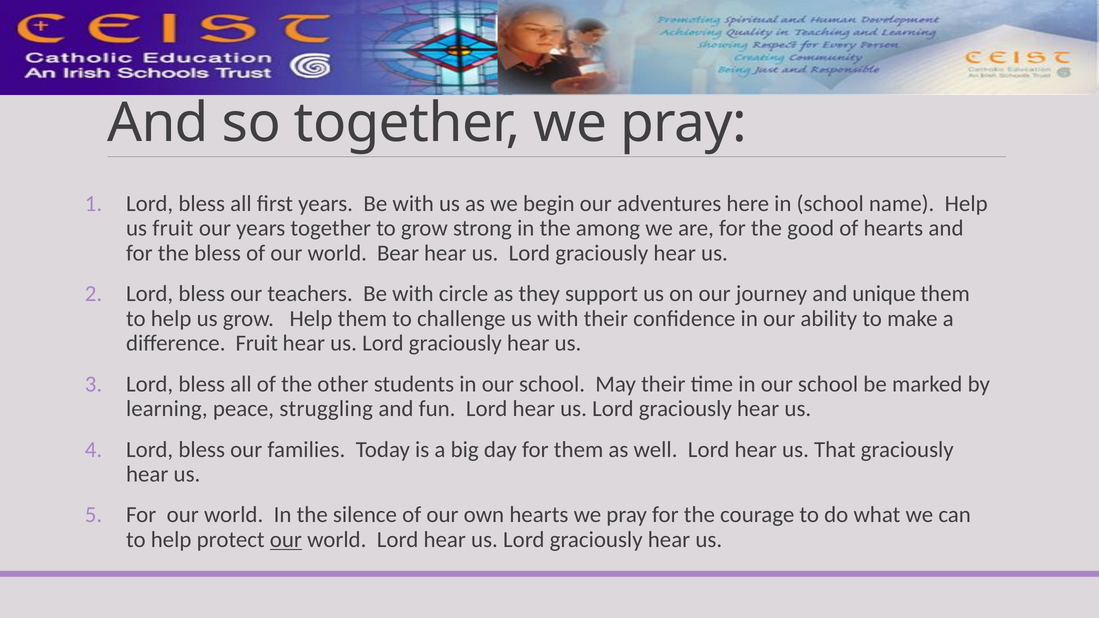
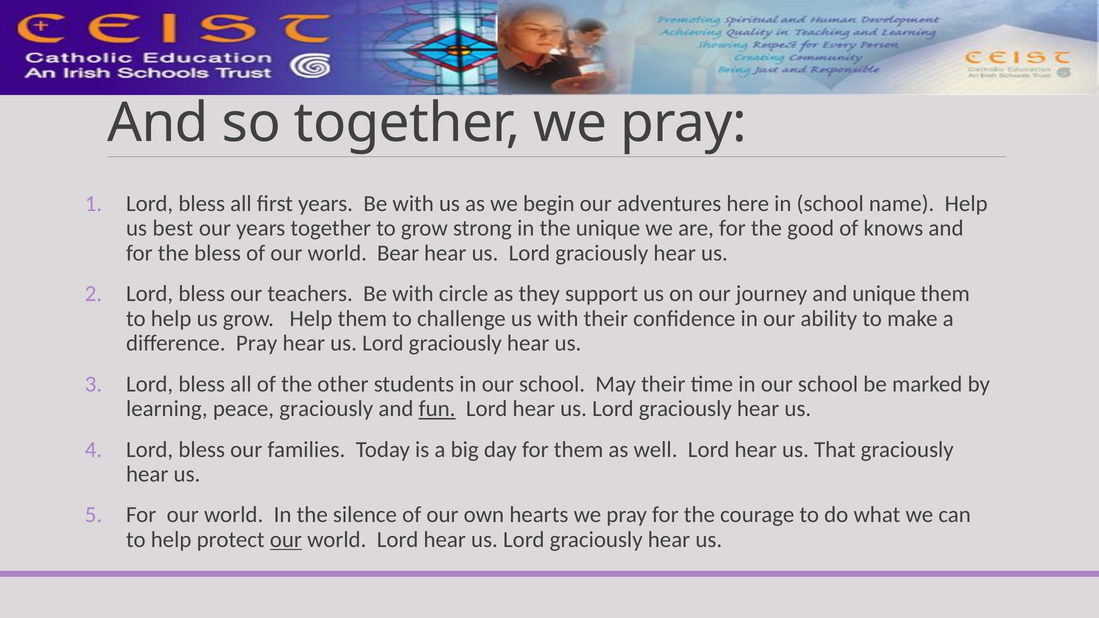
us fruit: fruit -> best
the among: among -> unique
of hearts: hearts -> knows
difference Fruit: Fruit -> Pray
peace struggling: struggling -> graciously
fun underline: none -> present
